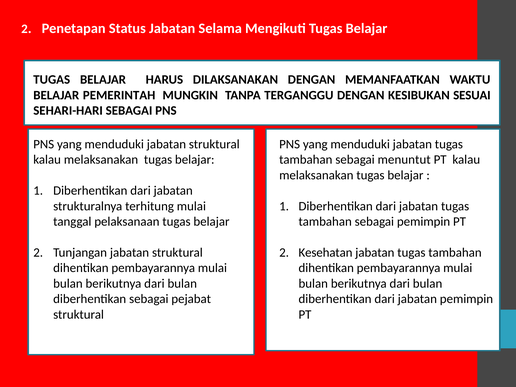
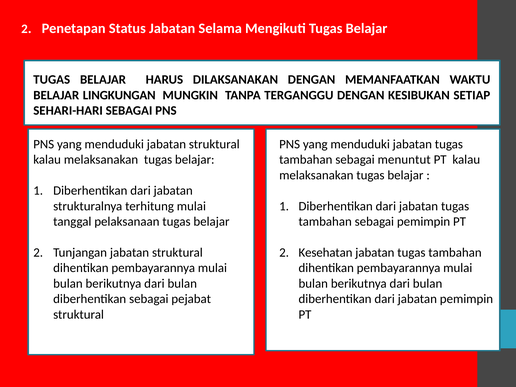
PEMERINTAH: PEMERINTAH -> LINGKUNGAN
SESUAI: SESUAI -> SETIAP
